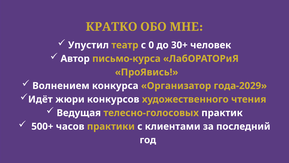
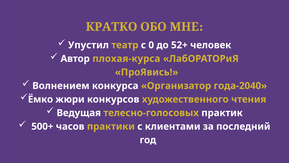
30+: 30+ -> 52+
письмо-курса: письмо-курса -> плохая-курса
года-2029: года-2029 -> года-2040
Идёт: Идёт -> Ёмко
